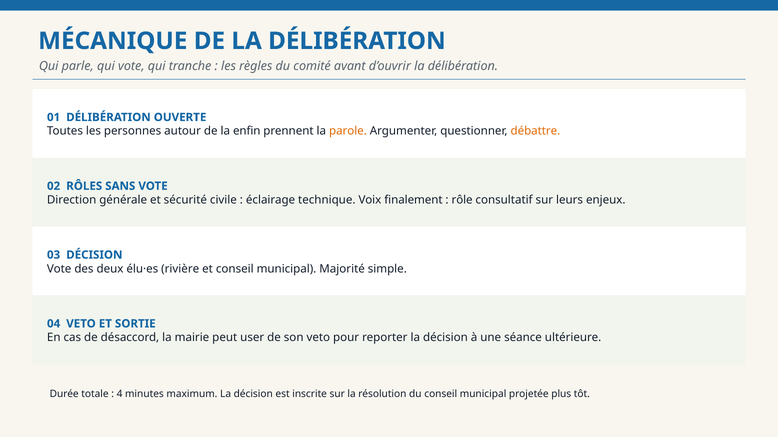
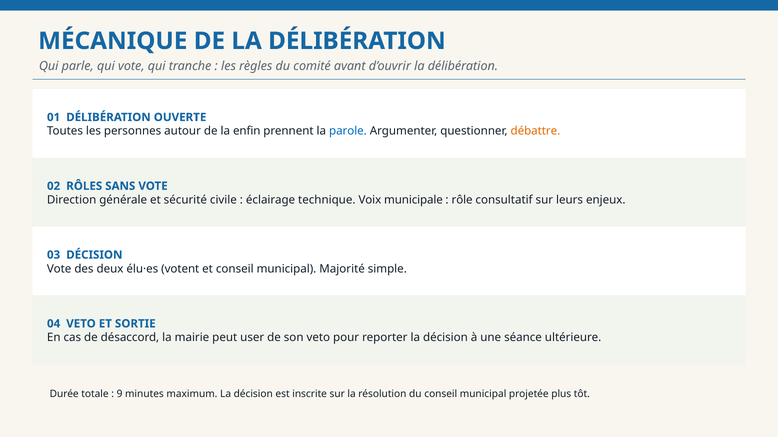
parole colour: orange -> blue
finalement: finalement -> municipale
rivière: rivière -> votent
4: 4 -> 9
